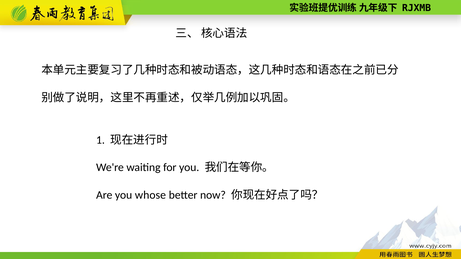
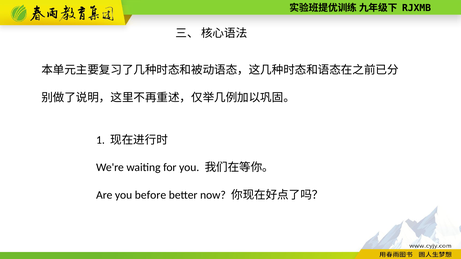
whose: whose -> before
